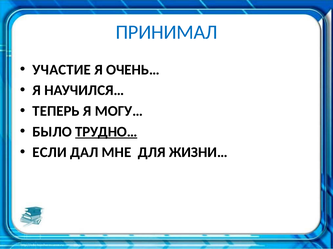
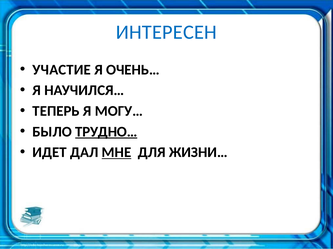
ПРИНИМАЛ: ПРИНИМАЛ -> ИНТЕРЕСЕН
ЕСЛИ: ЕСЛИ -> ИДЕТ
МНЕ underline: none -> present
